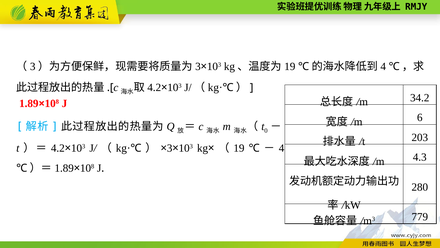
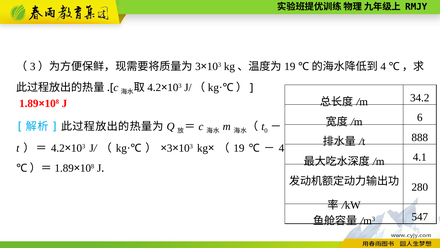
203: 203 -> 888
4.3: 4.3 -> 4.1
779: 779 -> 547
